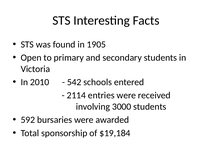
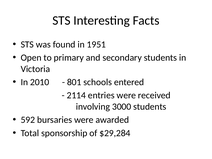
1905: 1905 -> 1951
542: 542 -> 801
$19,184: $19,184 -> $29,284
